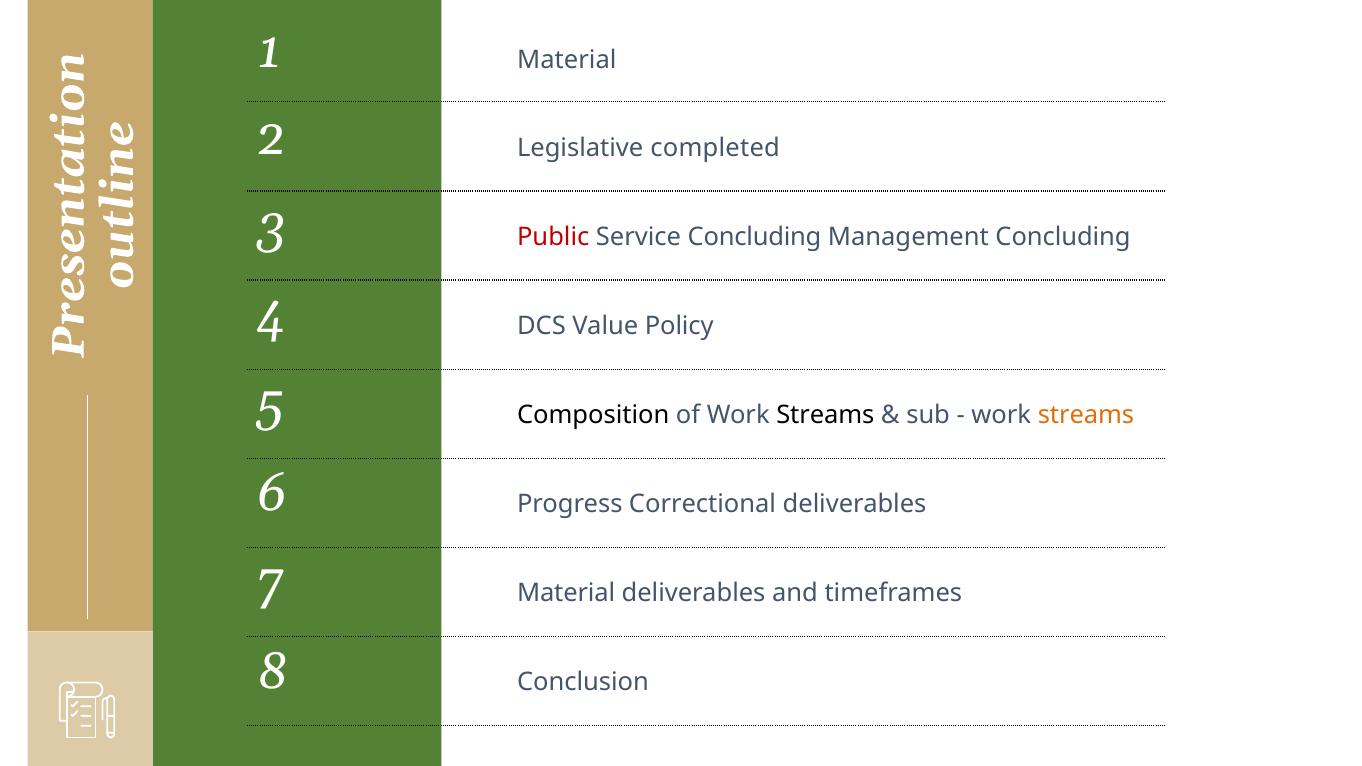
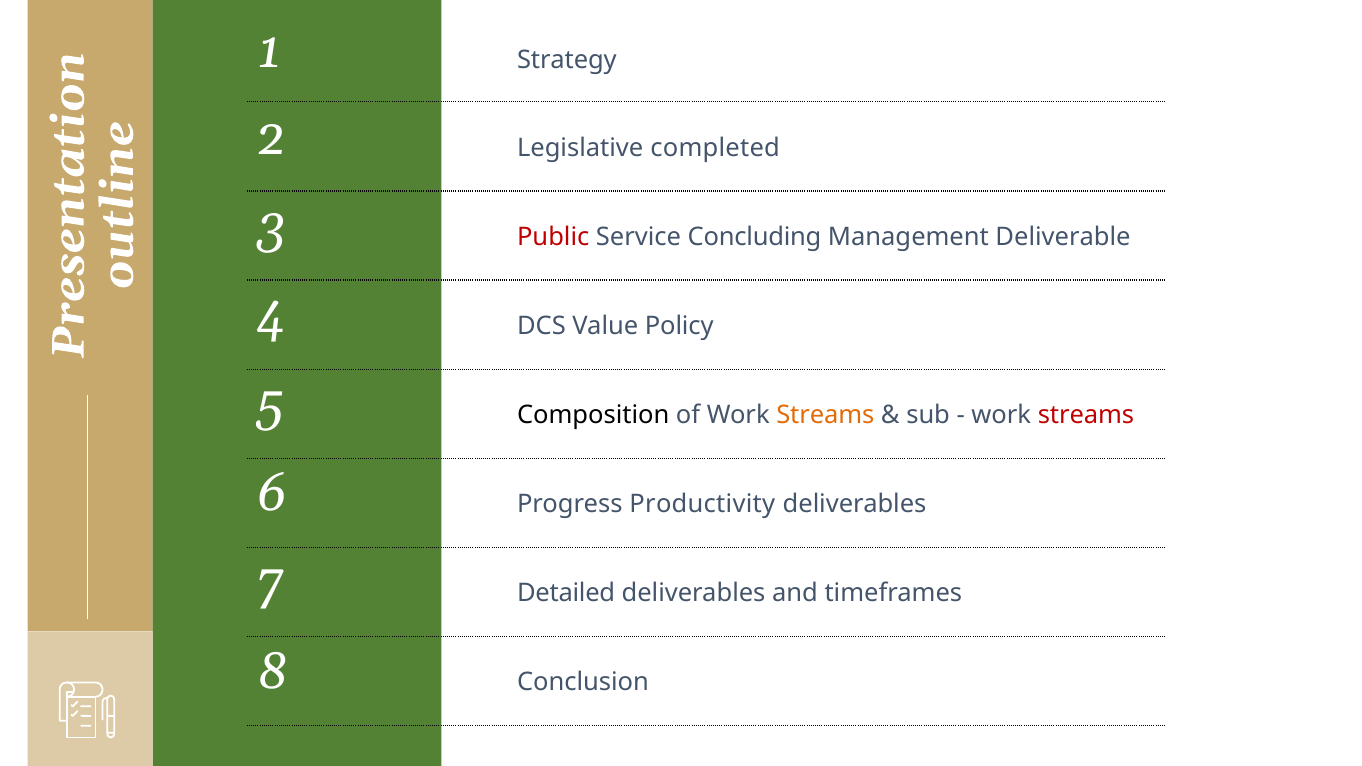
1 Material: Material -> Strategy
Management Concluding: Concluding -> Deliverable
Streams at (825, 415) colour: black -> orange
streams at (1086, 415) colour: orange -> red
Correctional: Correctional -> Productivity
7 Material: Material -> Detailed
